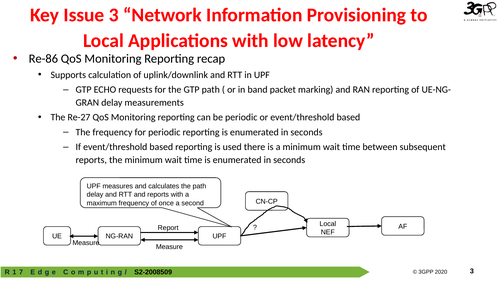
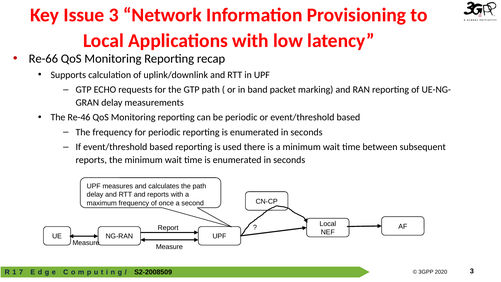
Re-86: Re-86 -> Re-66
Re-27: Re-27 -> Re-46
